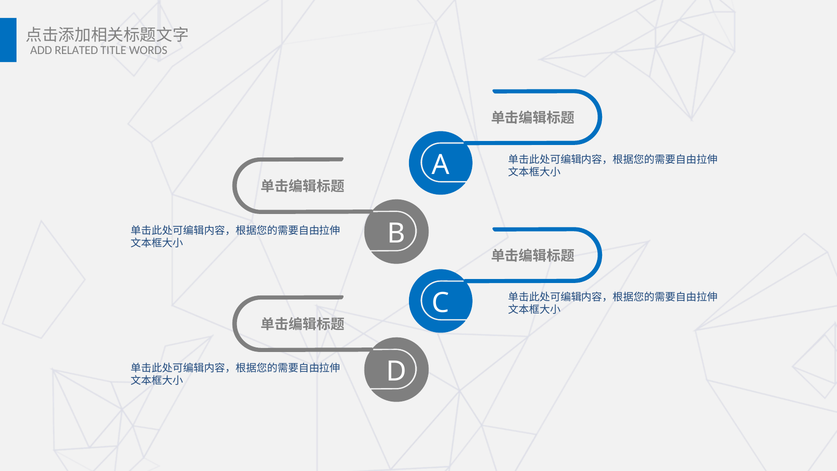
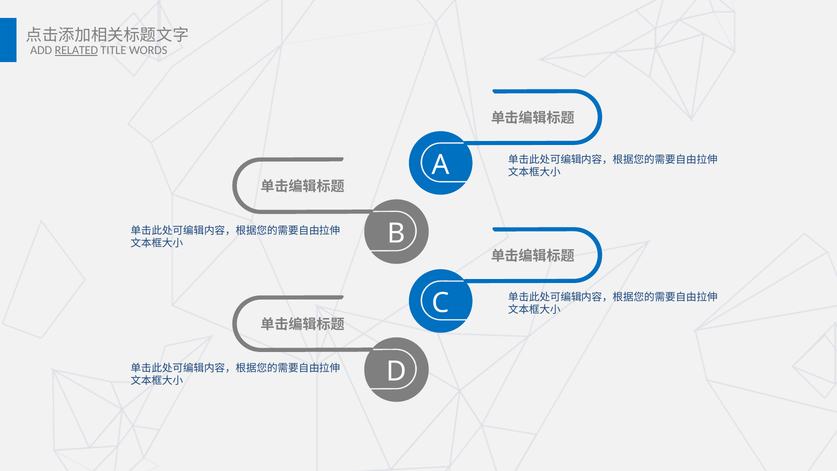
RELATED underline: none -> present
